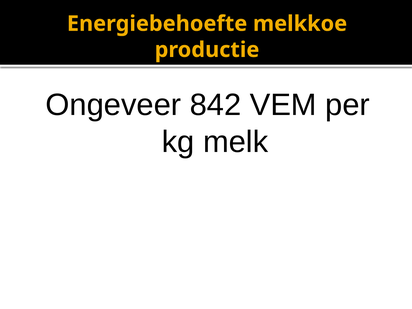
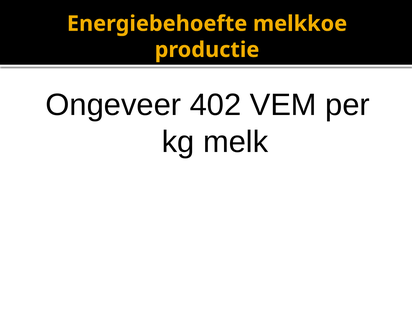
842: 842 -> 402
